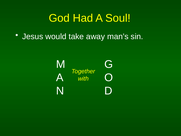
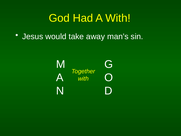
A Soul: Soul -> With
